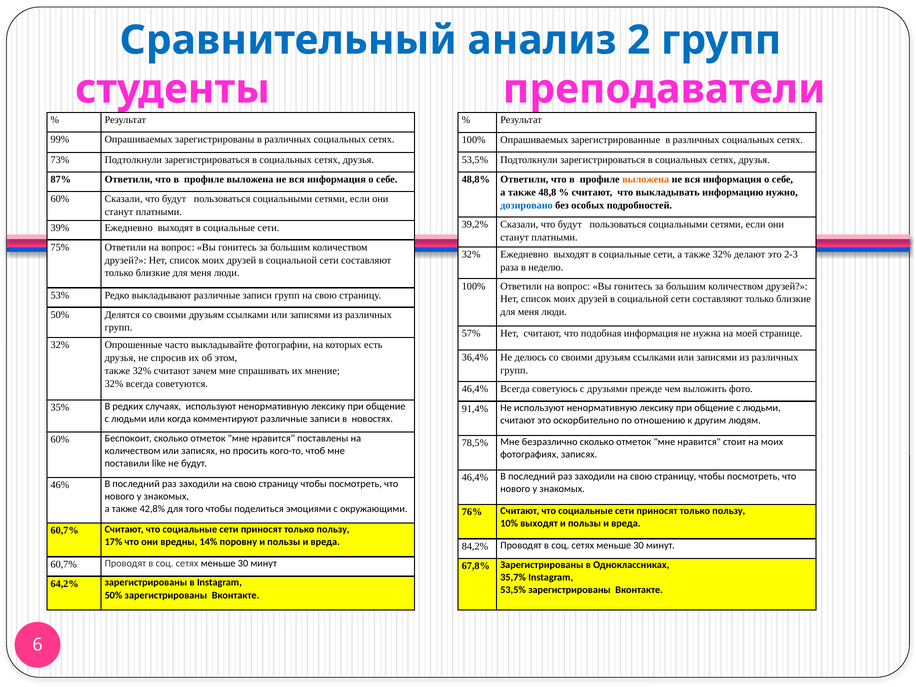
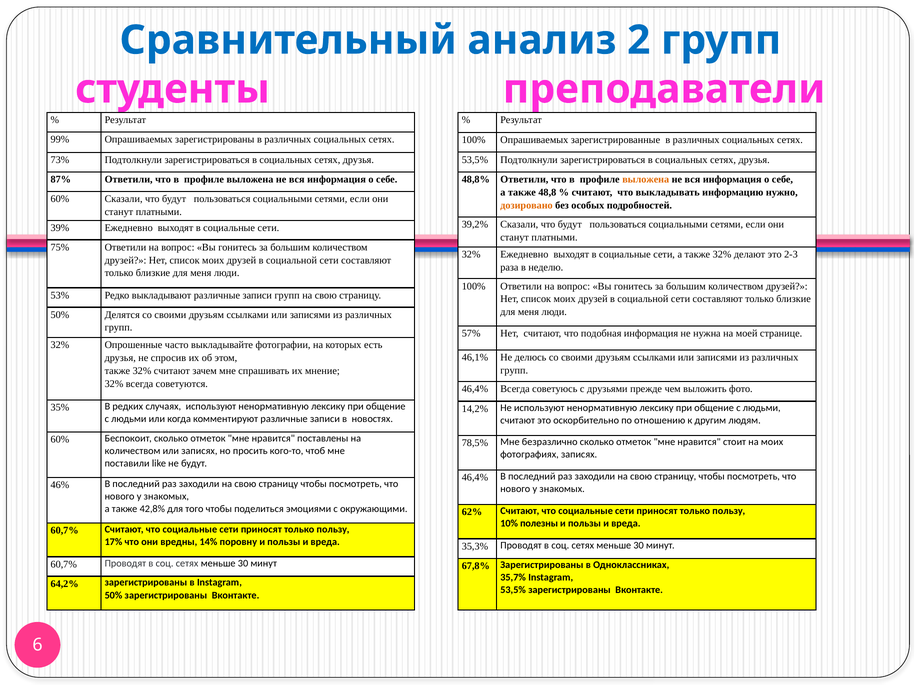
дозировано colour: blue -> orange
36,4%: 36,4% -> 46,1%
91,4%: 91,4% -> 14,2%
76%: 76% -> 62%
10% выходят: выходят -> полезны
84,2%: 84,2% -> 35,3%
